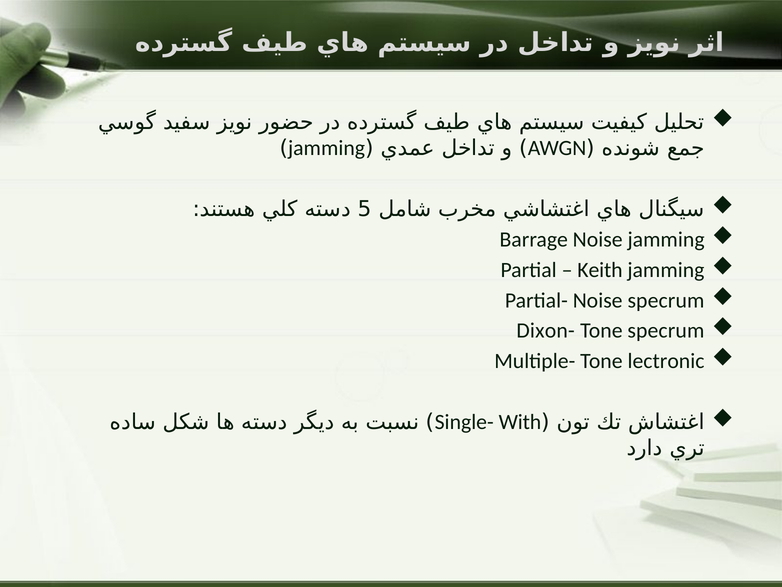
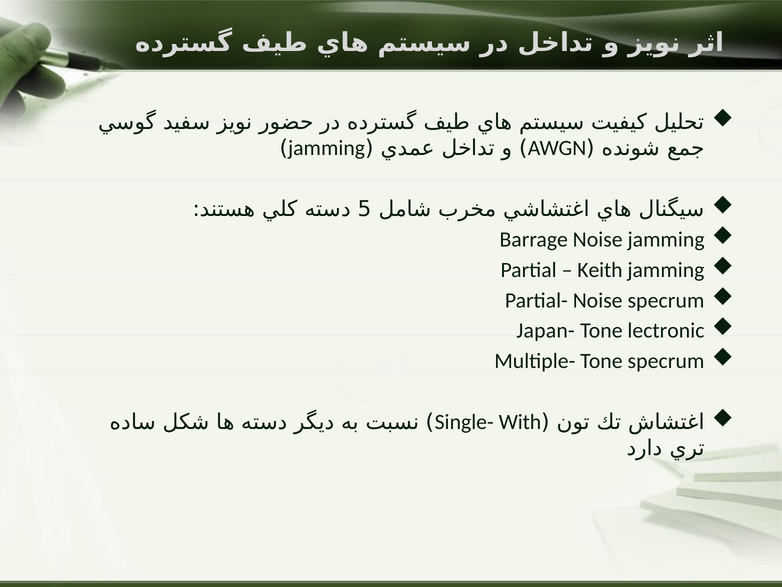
Dixon-: Dixon- -> Japan-
Tone specrum: specrum -> lectronic
Tone lectronic: lectronic -> specrum
